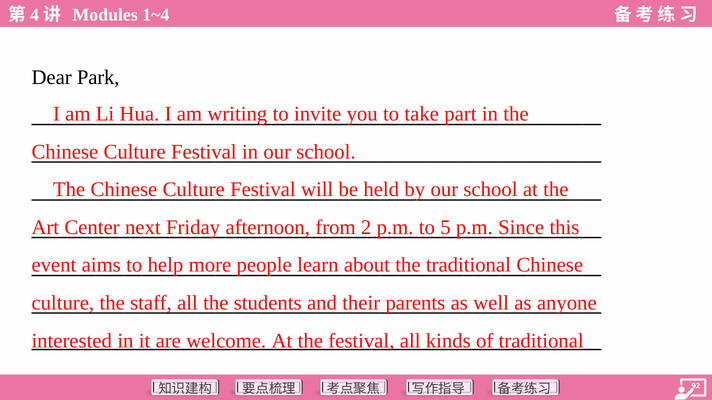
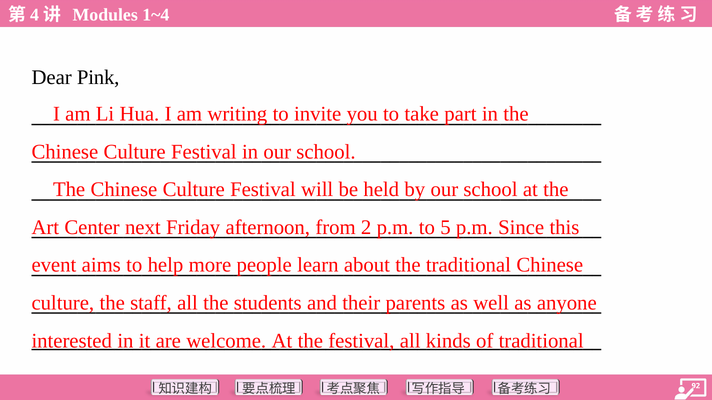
Park: Park -> Pink
